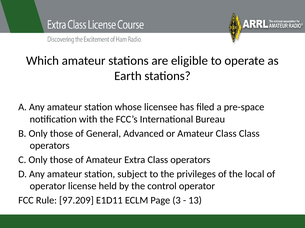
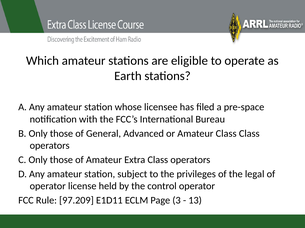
local: local -> legal
